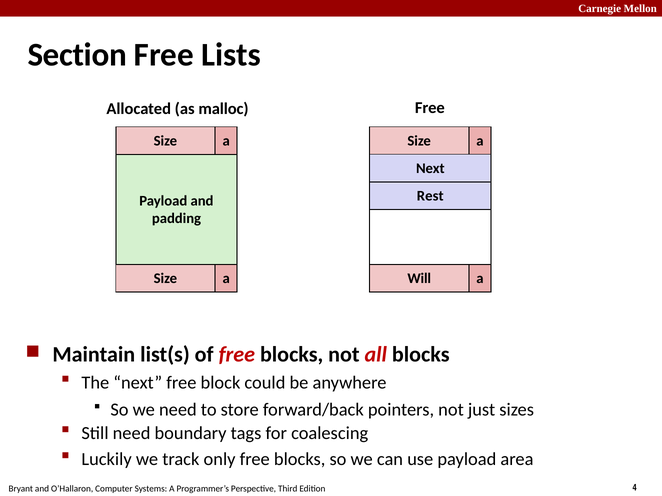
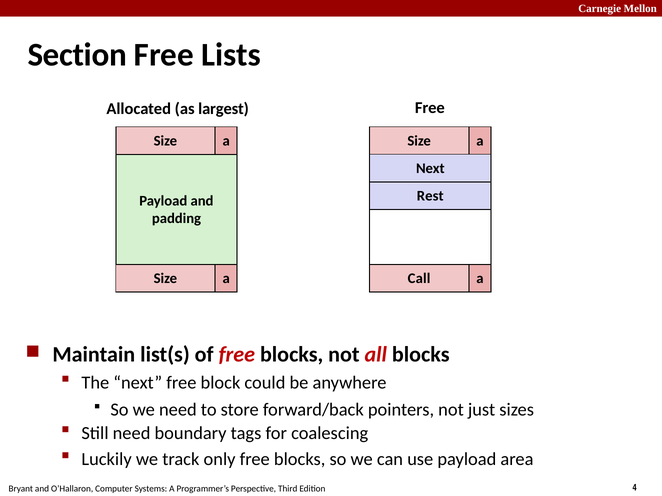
malloc: malloc -> largest
Will: Will -> Call
